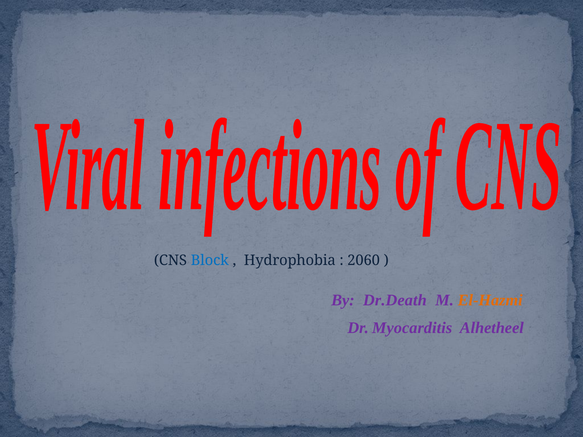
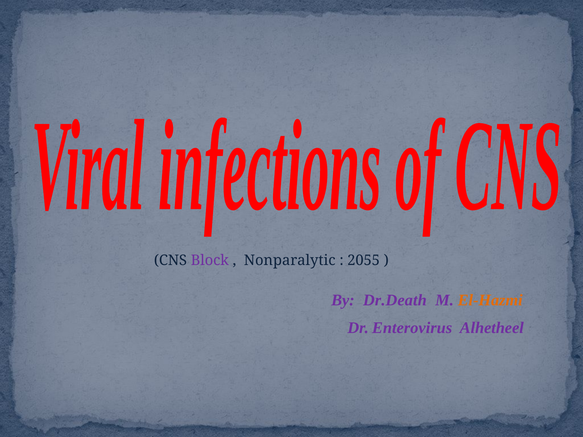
Block colour: blue -> purple
Hydrophobia: Hydrophobia -> Nonparalytic
2060: 2060 -> 2055
Myocarditis: Myocarditis -> Enterovirus
